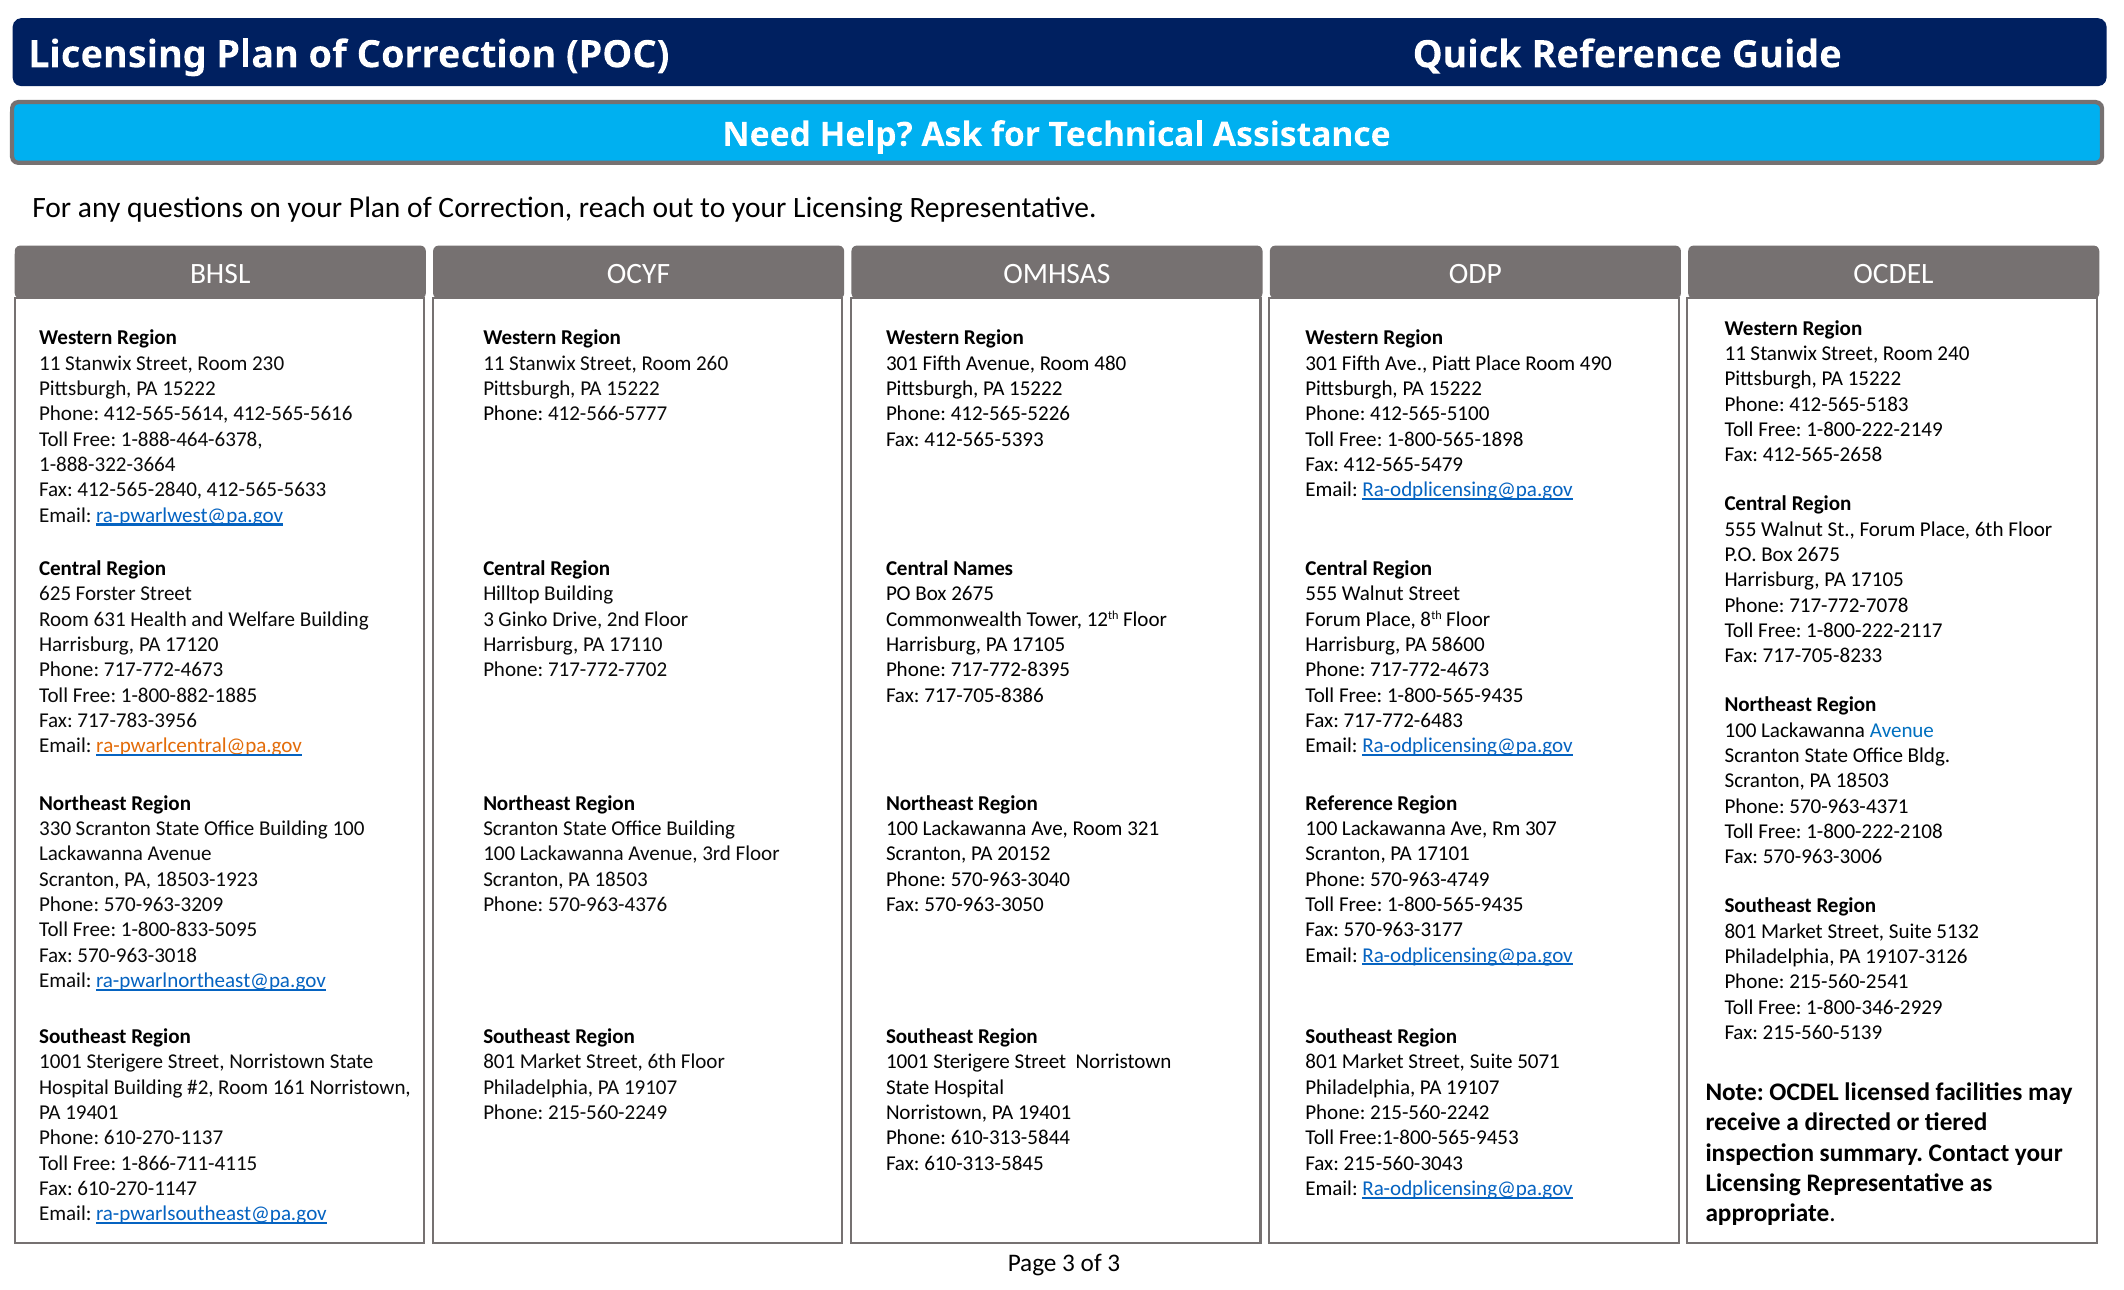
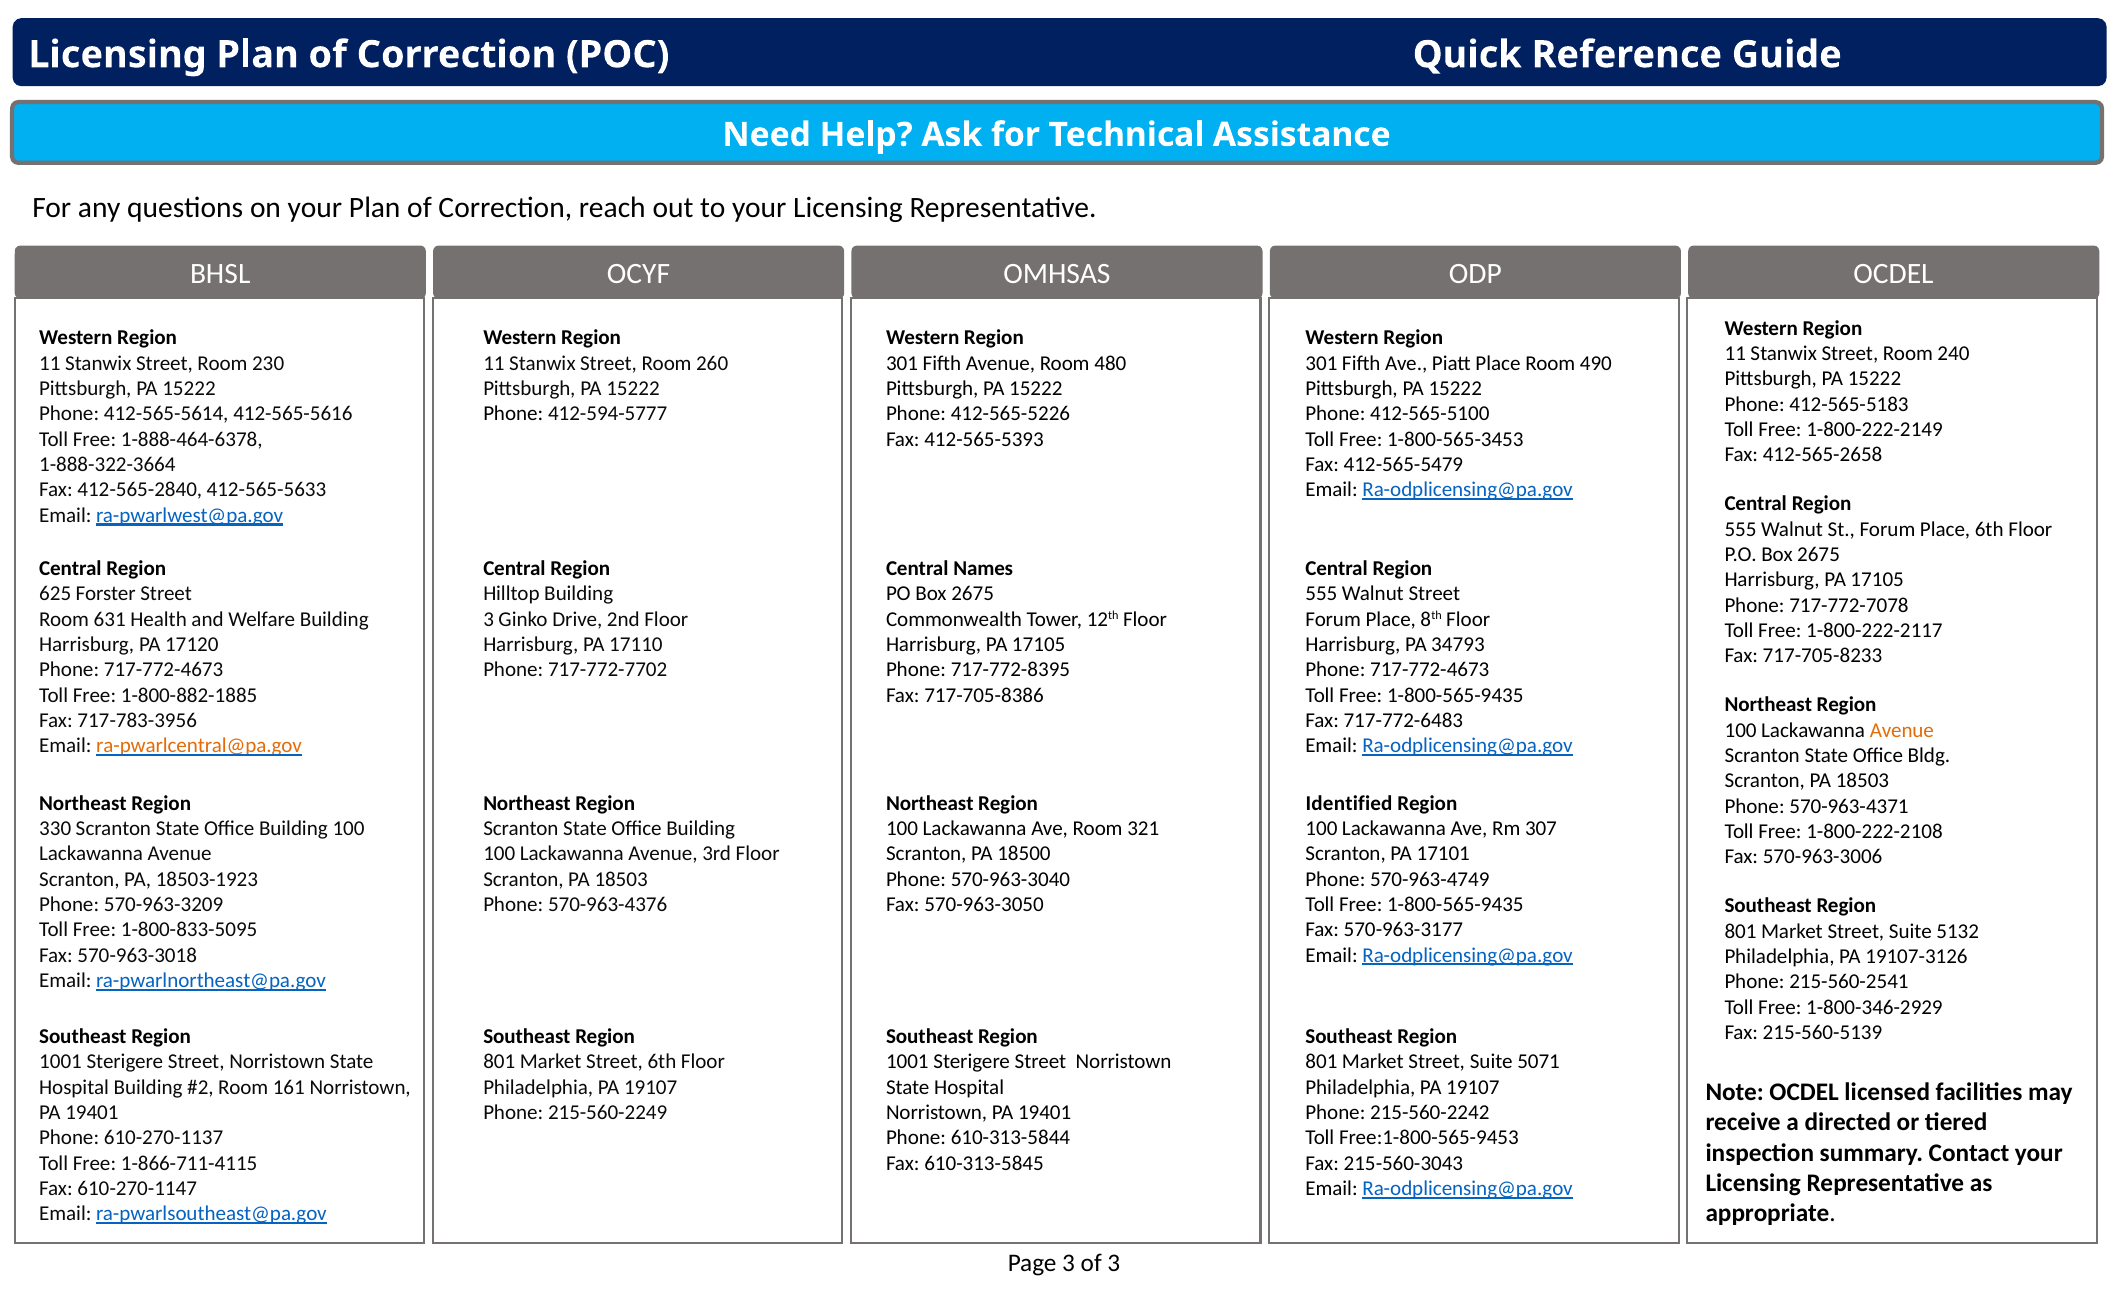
412-566-5777: 412-566-5777 -> 412-594-5777
1-800-565-1898: 1-800-565-1898 -> 1-800-565-3453
58600: 58600 -> 34793
Avenue at (1902, 730) colour: blue -> orange
Reference at (1349, 803): Reference -> Identified
20152: 20152 -> 18500
